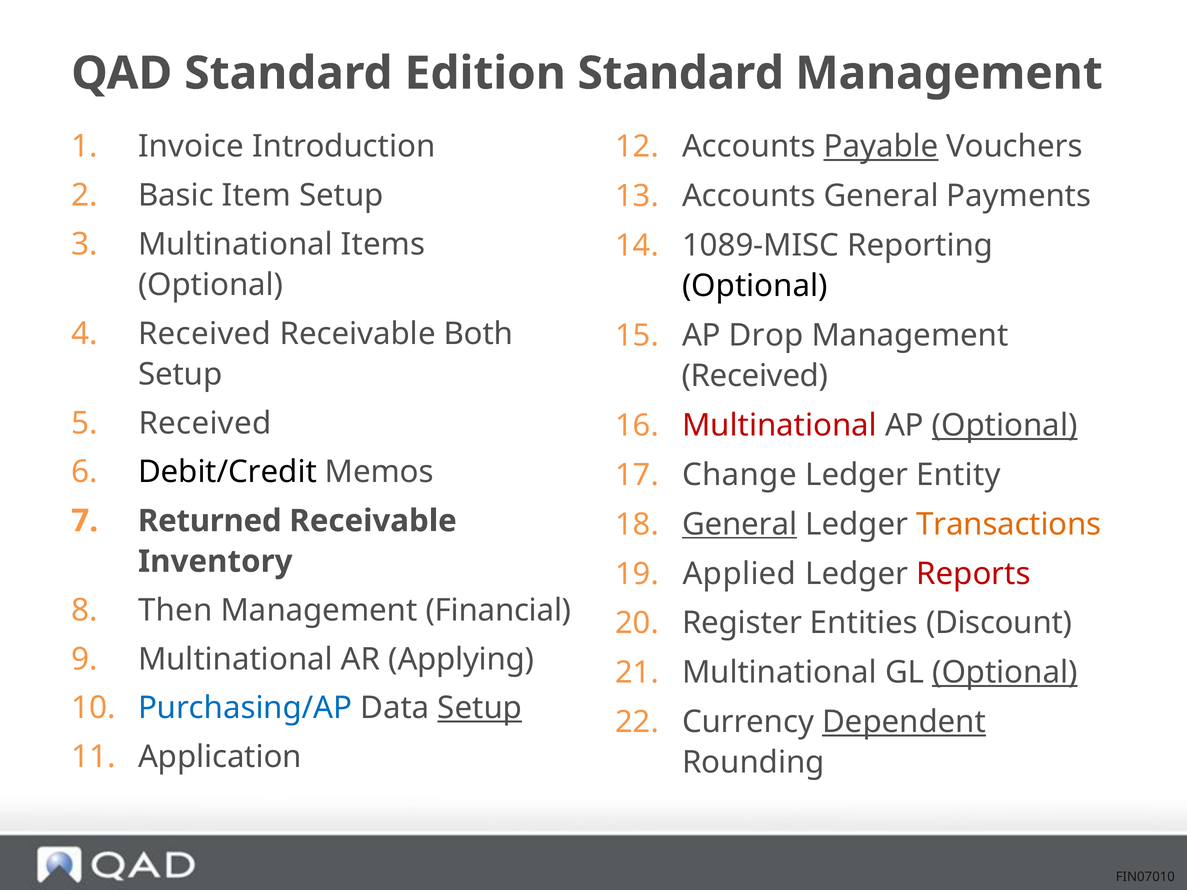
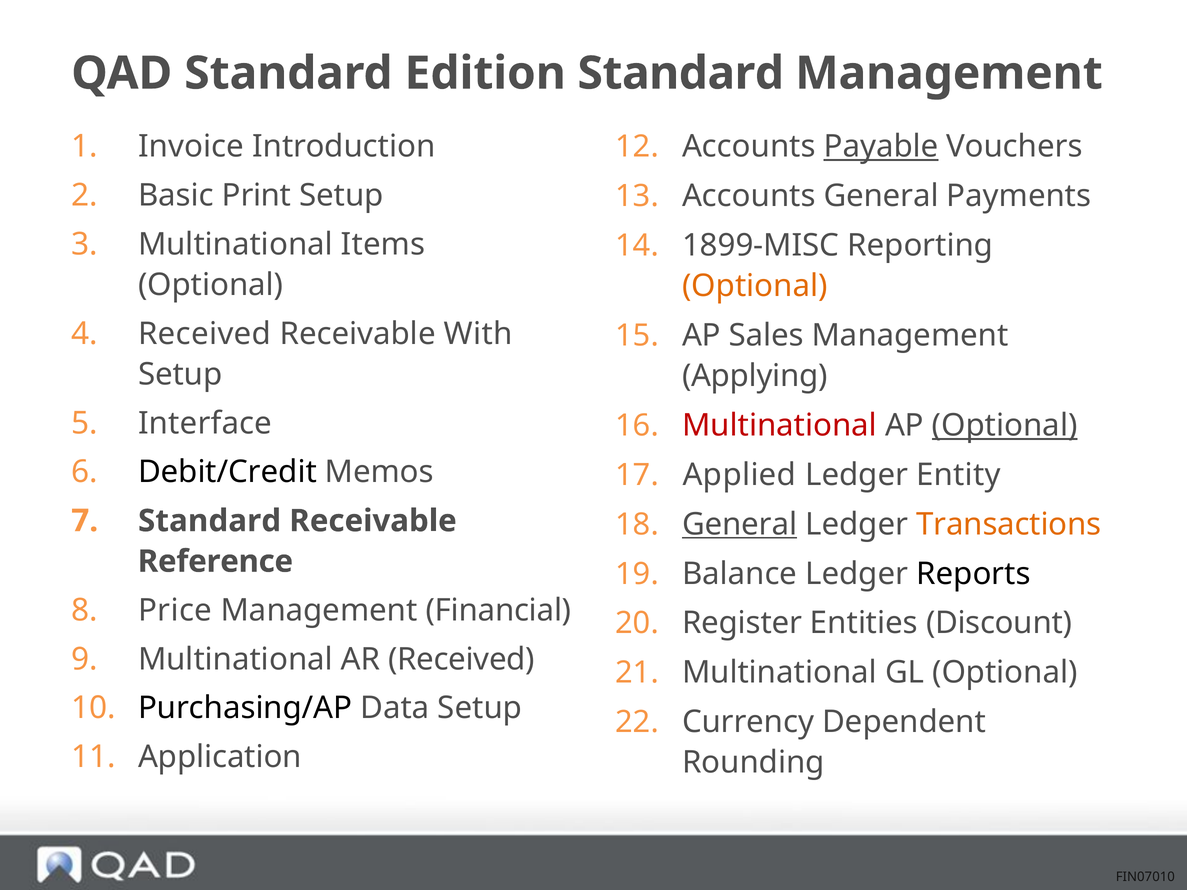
Item: Item -> Print
1089-MISC: 1089-MISC -> 1899-MISC
Optional at (755, 286) colour: black -> orange
Both: Both -> With
Drop: Drop -> Sales
Received at (755, 376): Received -> Applying
Received at (205, 423): Received -> Interface
Change: Change -> Applied
Returned at (210, 521): Returned -> Standard
Inventory: Inventory -> Reference
Applied: Applied -> Balance
Reports colour: red -> black
Then: Then -> Price
AR Applying: Applying -> Received
Optional at (1005, 673) underline: present -> none
Purchasing/AP colour: blue -> black
Setup at (480, 708) underline: present -> none
Dependent underline: present -> none
